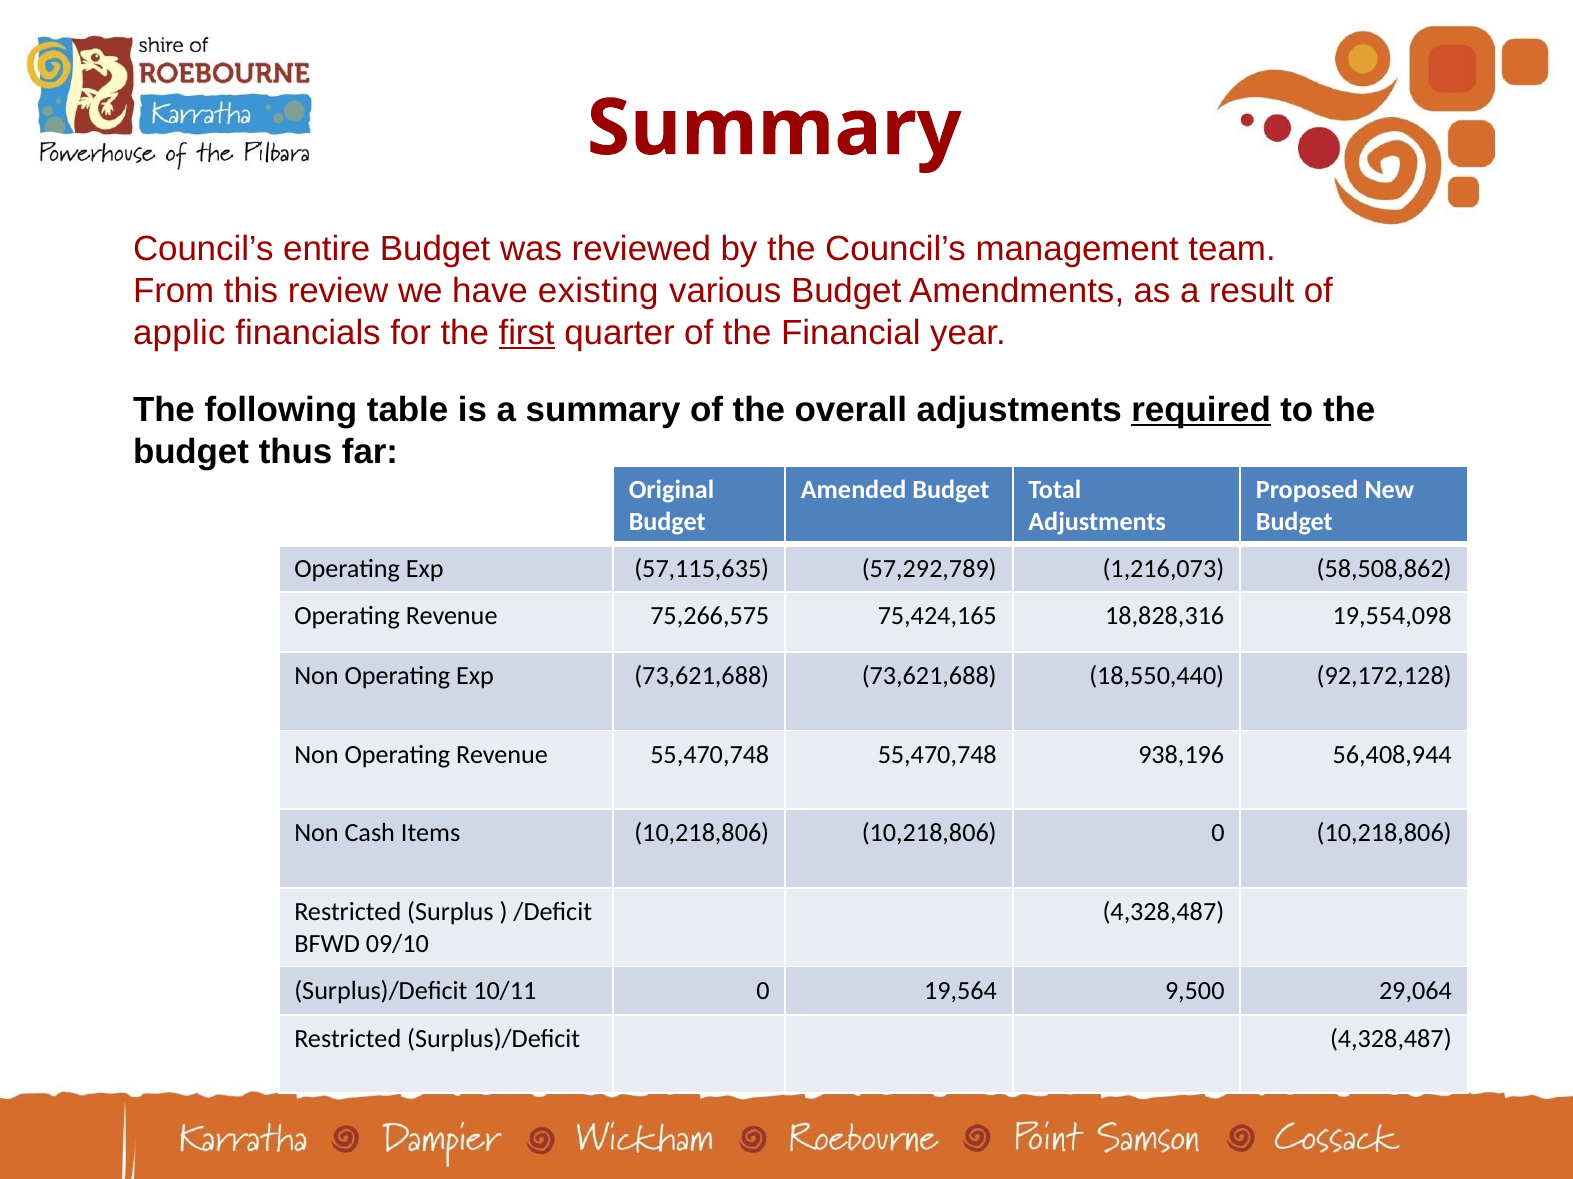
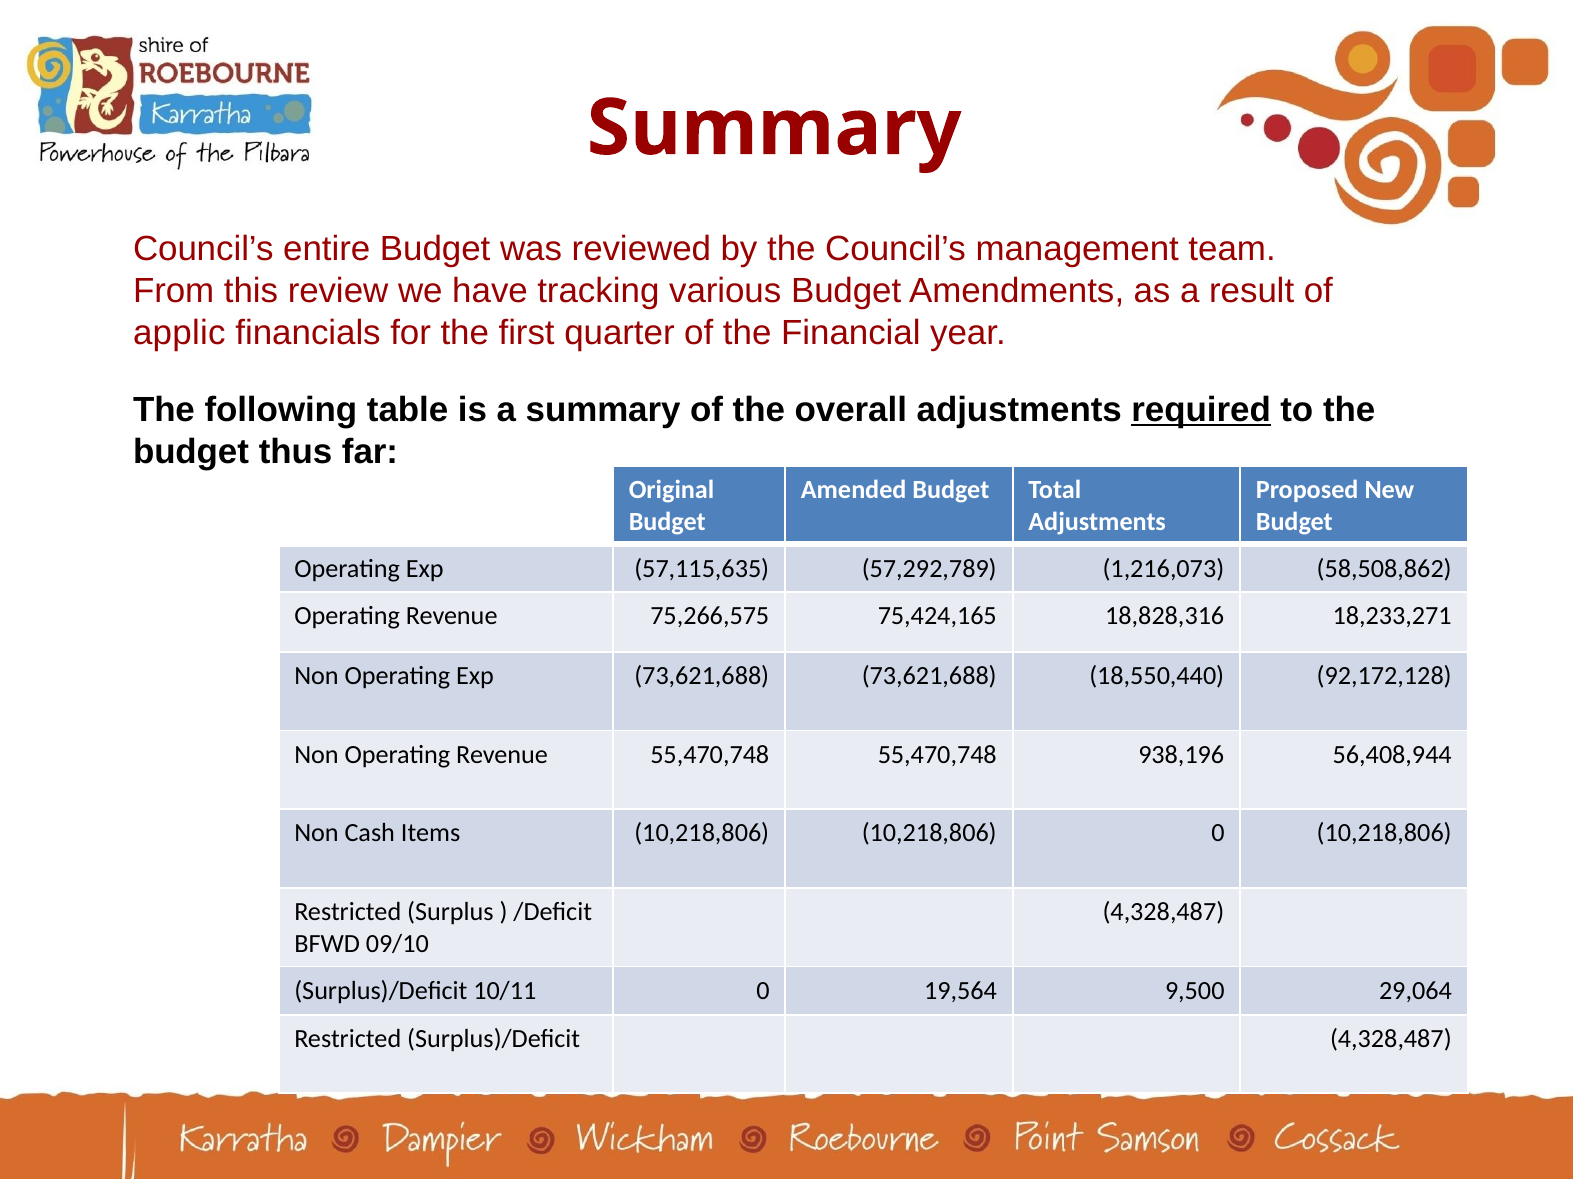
existing: existing -> tracking
first underline: present -> none
19,554,098: 19,554,098 -> 18,233,271
